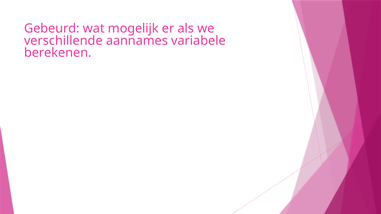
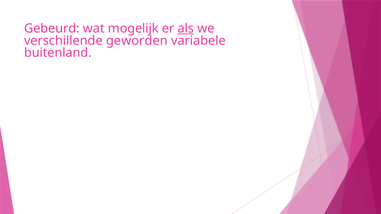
als underline: none -> present
aannames: aannames -> geworden
berekenen: berekenen -> buitenland
